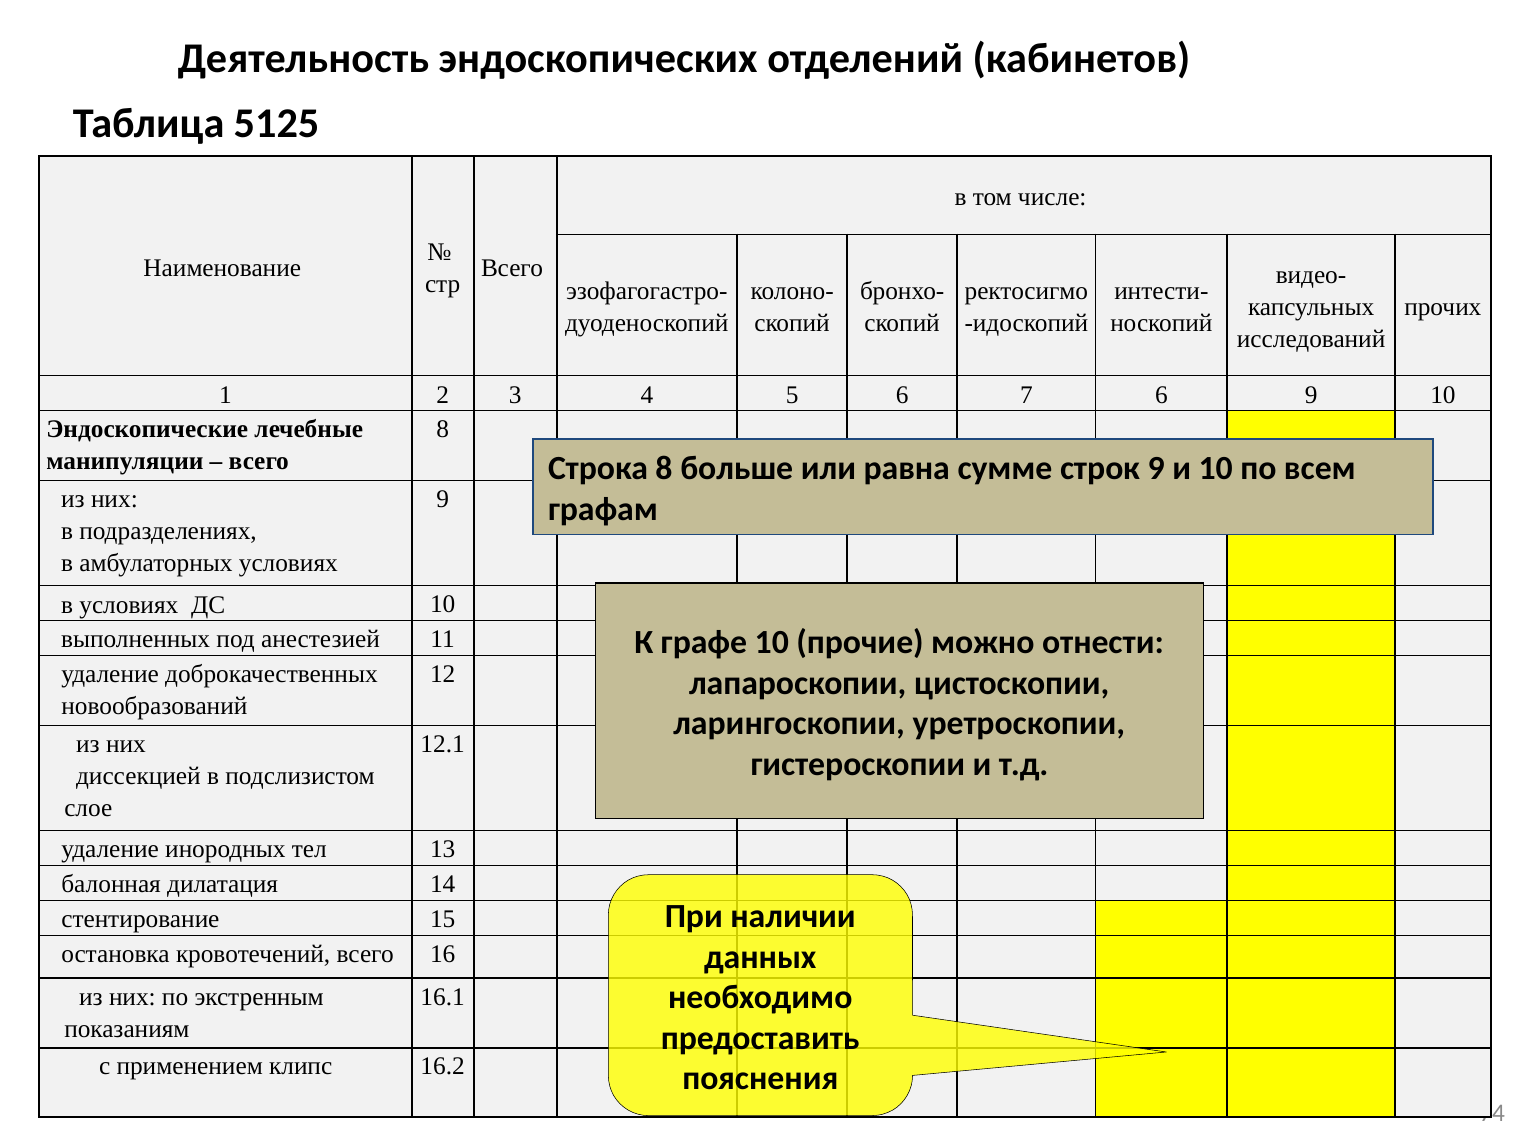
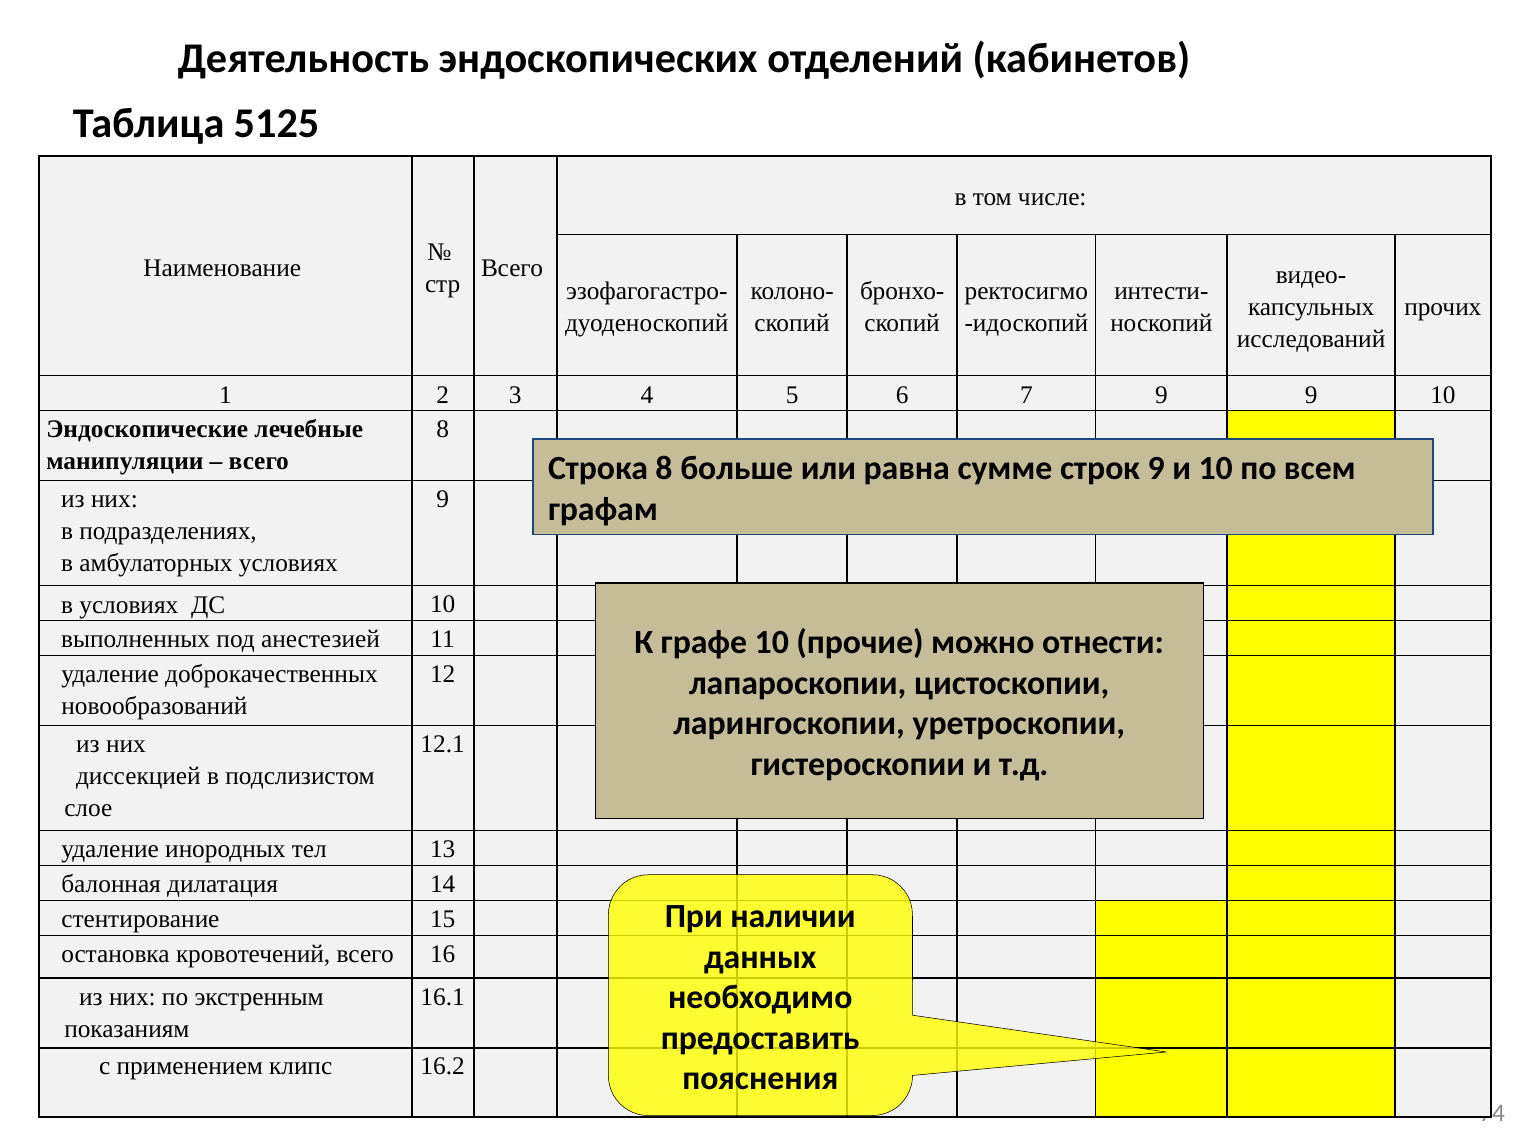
7 6: 6 -> 9
